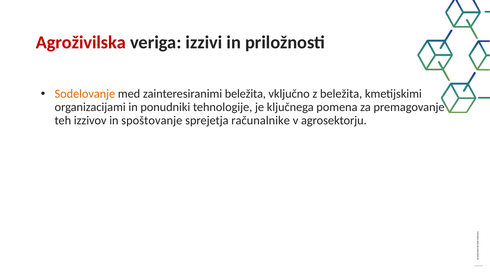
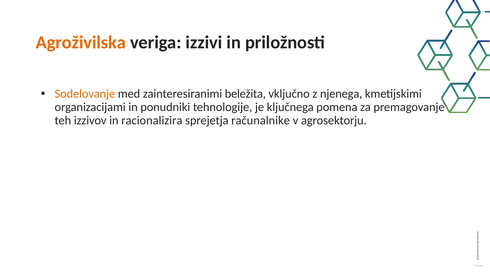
Agroživilska colour: red -> orange
z beležita: beležita -> njenega
spoštovanje: spoštovanje -> racionalizira
